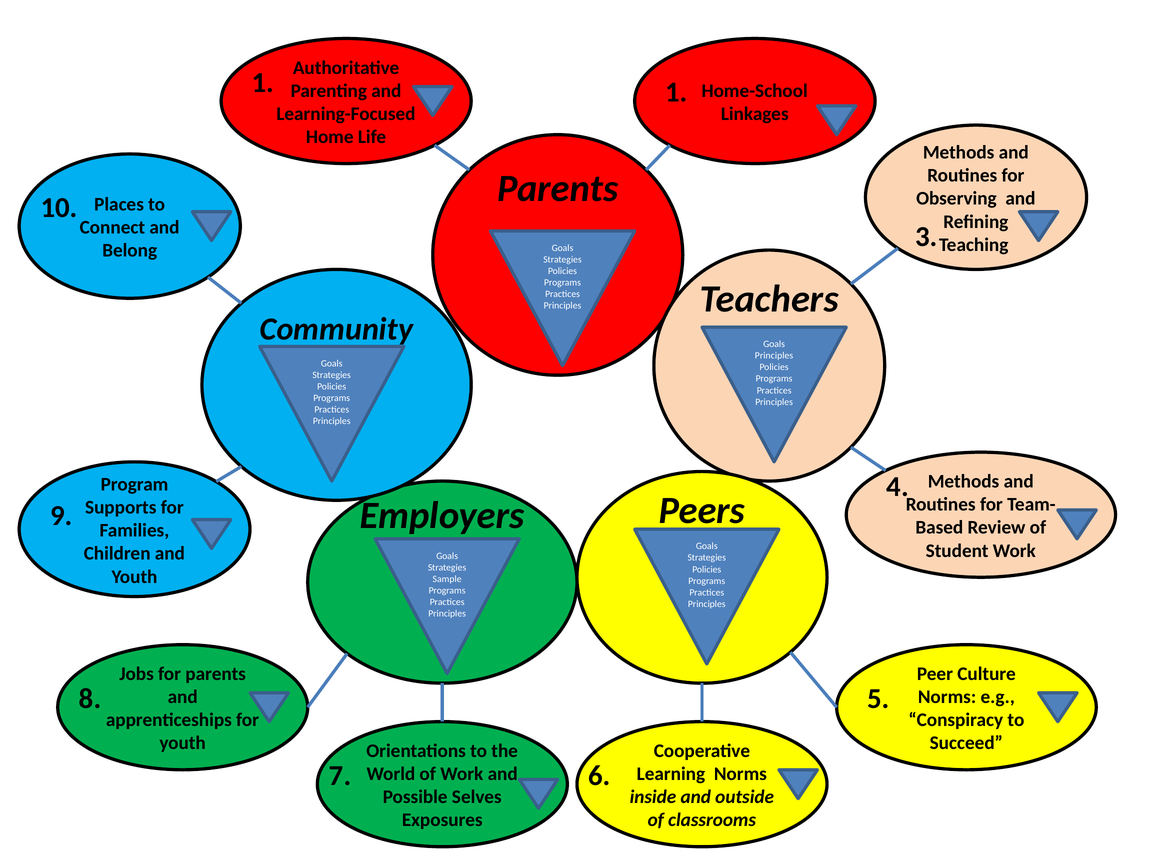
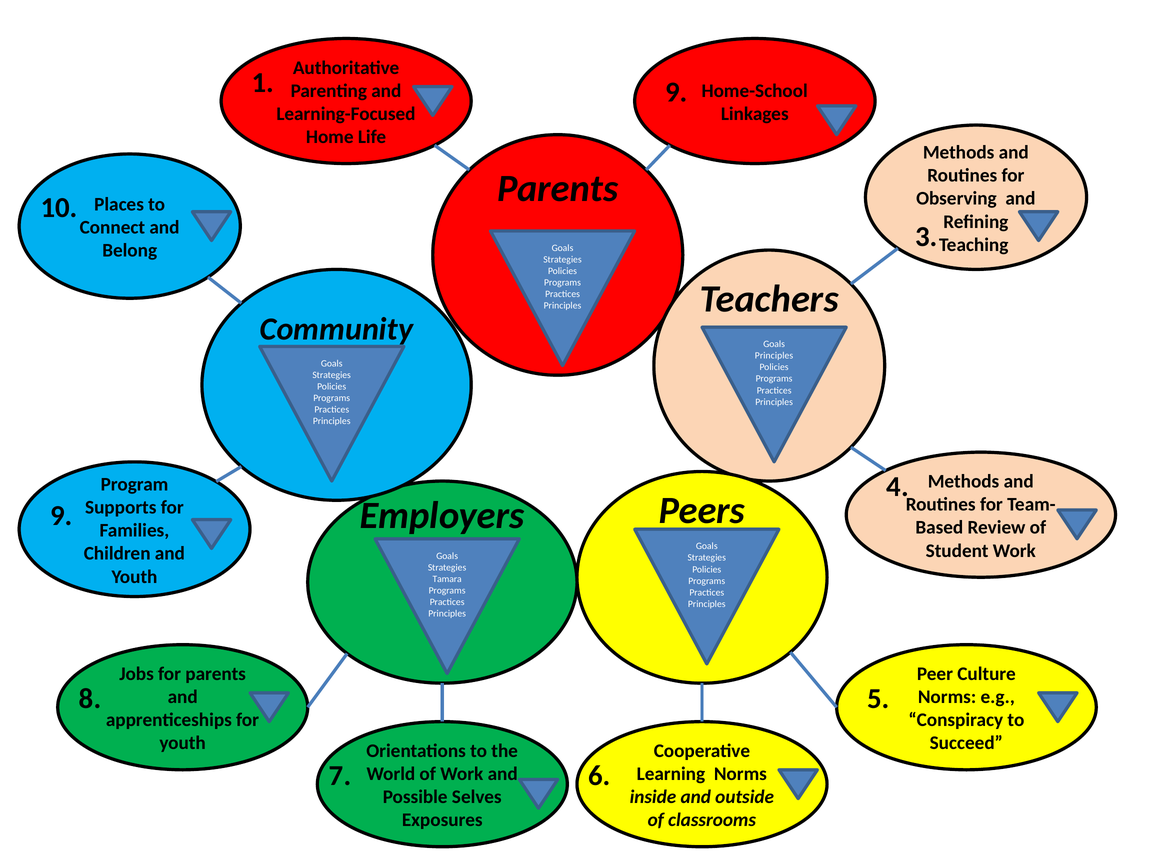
1 1: 1 -> 9
Sample: Sample -> Tamara
